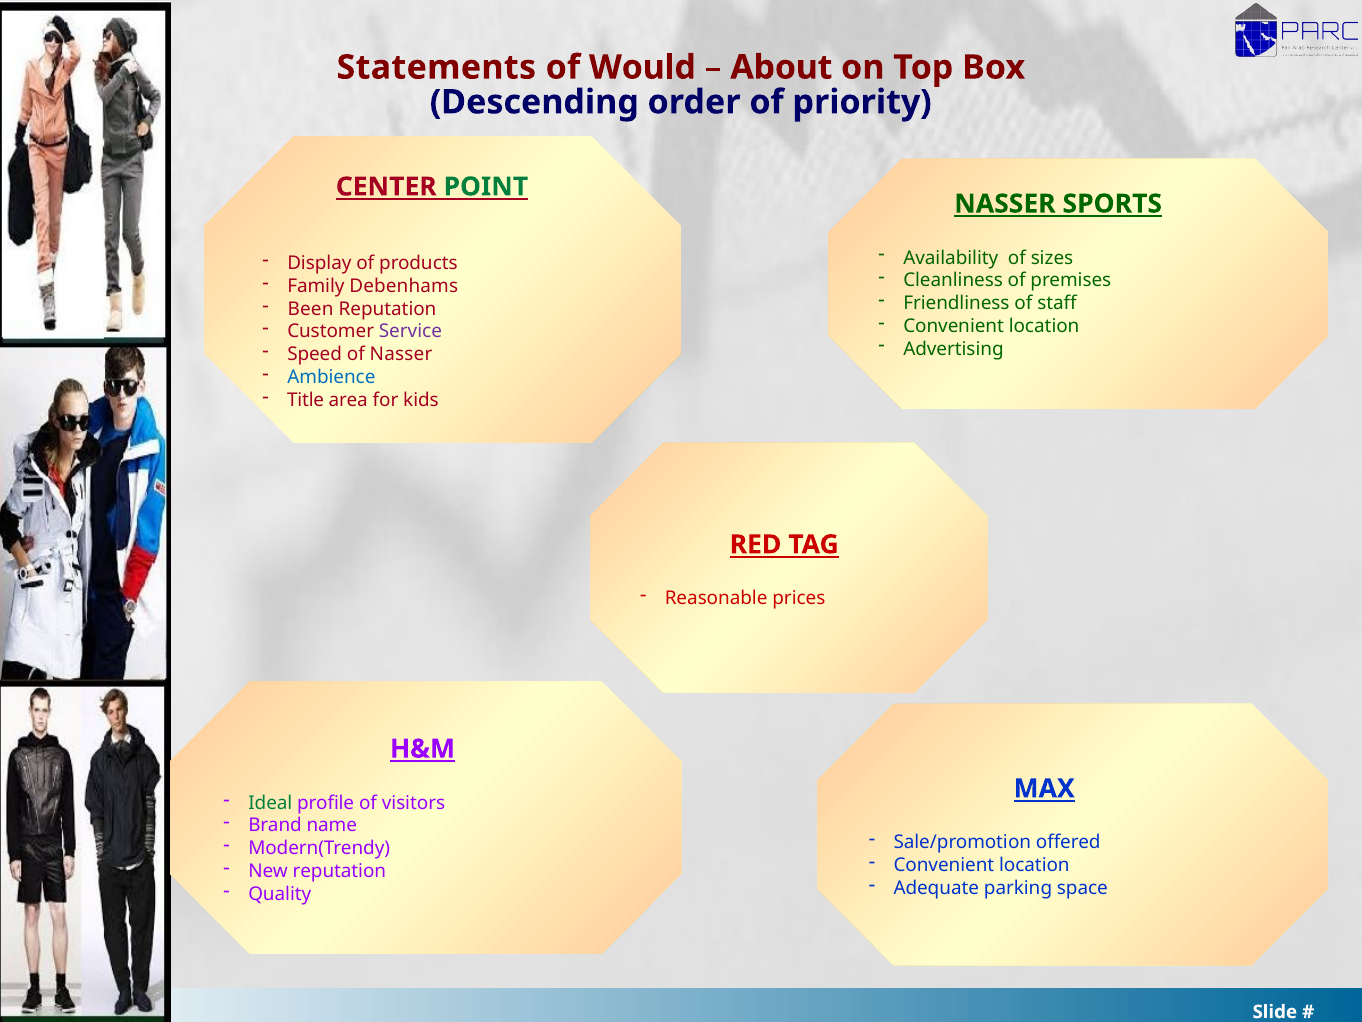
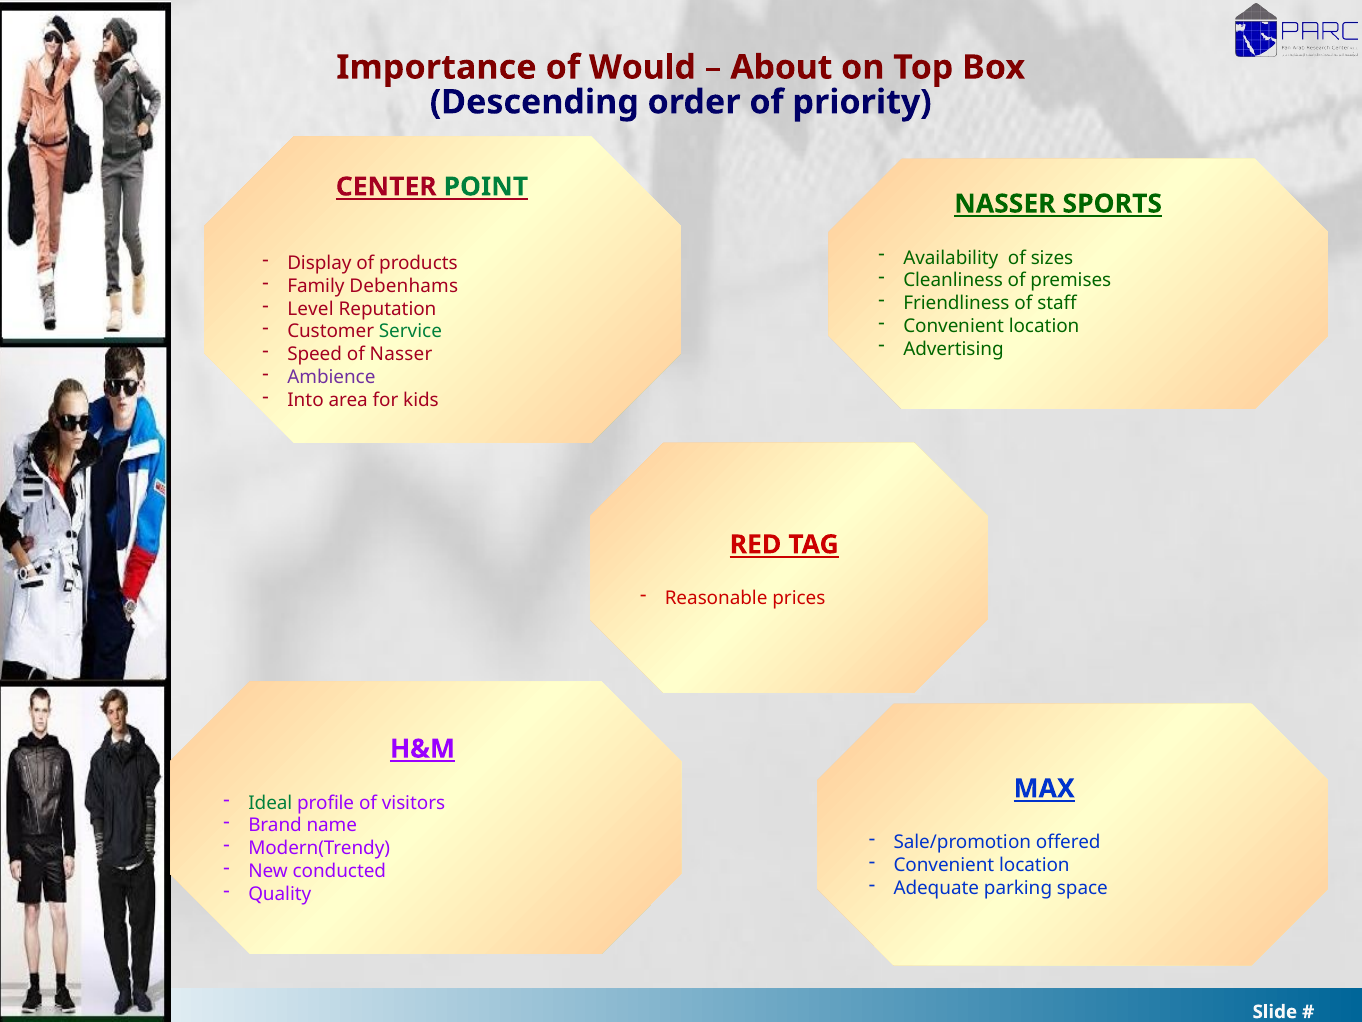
Statements: Statements -> Importance
Been: Been -> Level
Service colour: purple -> green
Ambience colour: blue -> purple
Title: Title -> Into
New reputation: reputation -> conducted
